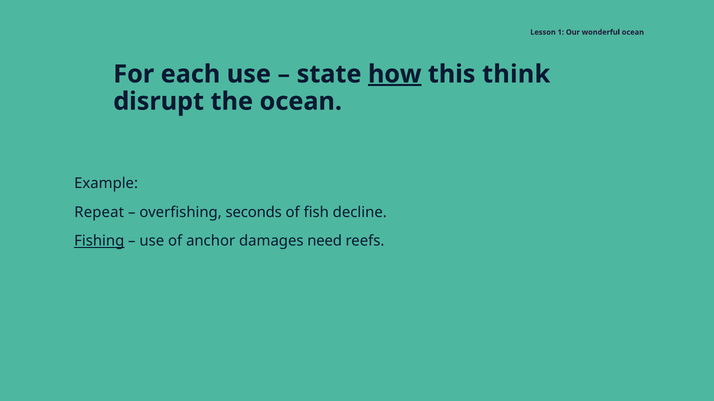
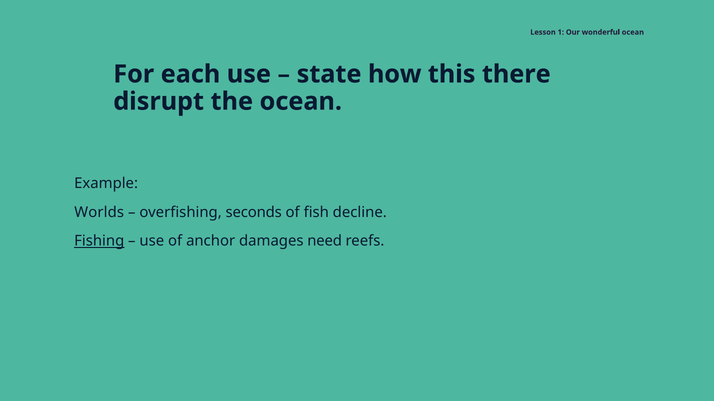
how underline: present -> none
think: think -> there
Repeat: Repeat -> Worlds
